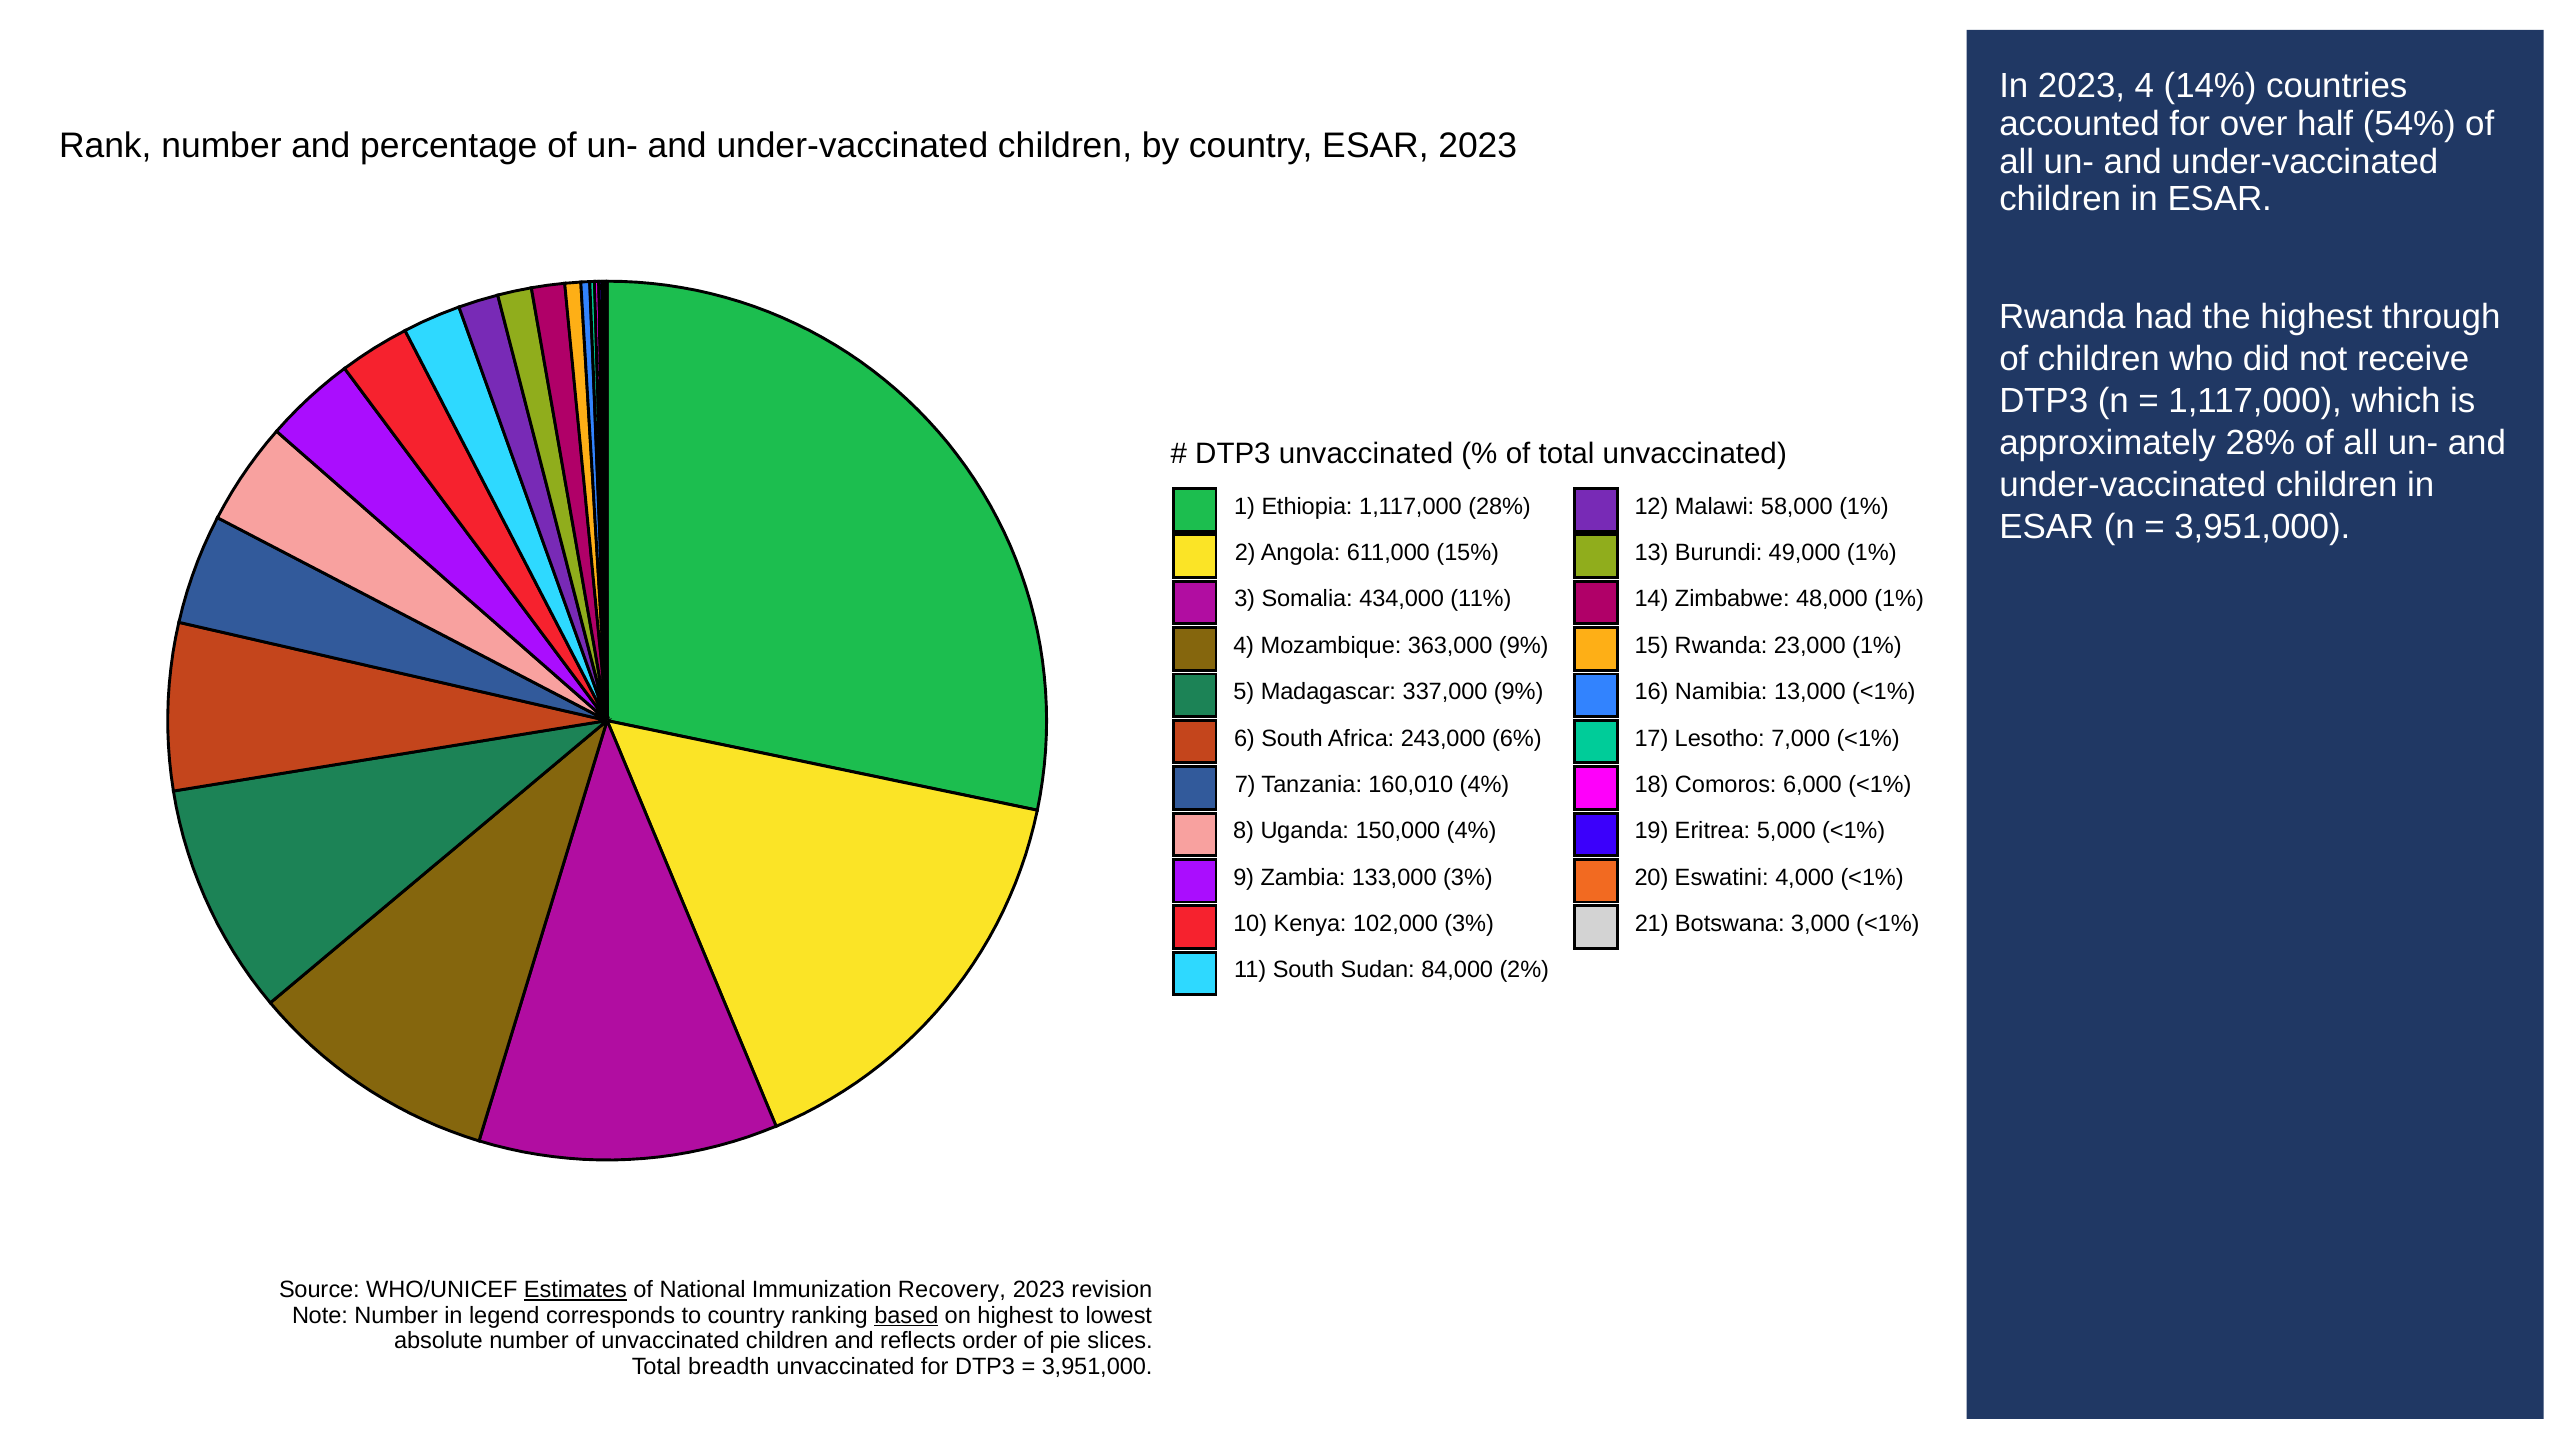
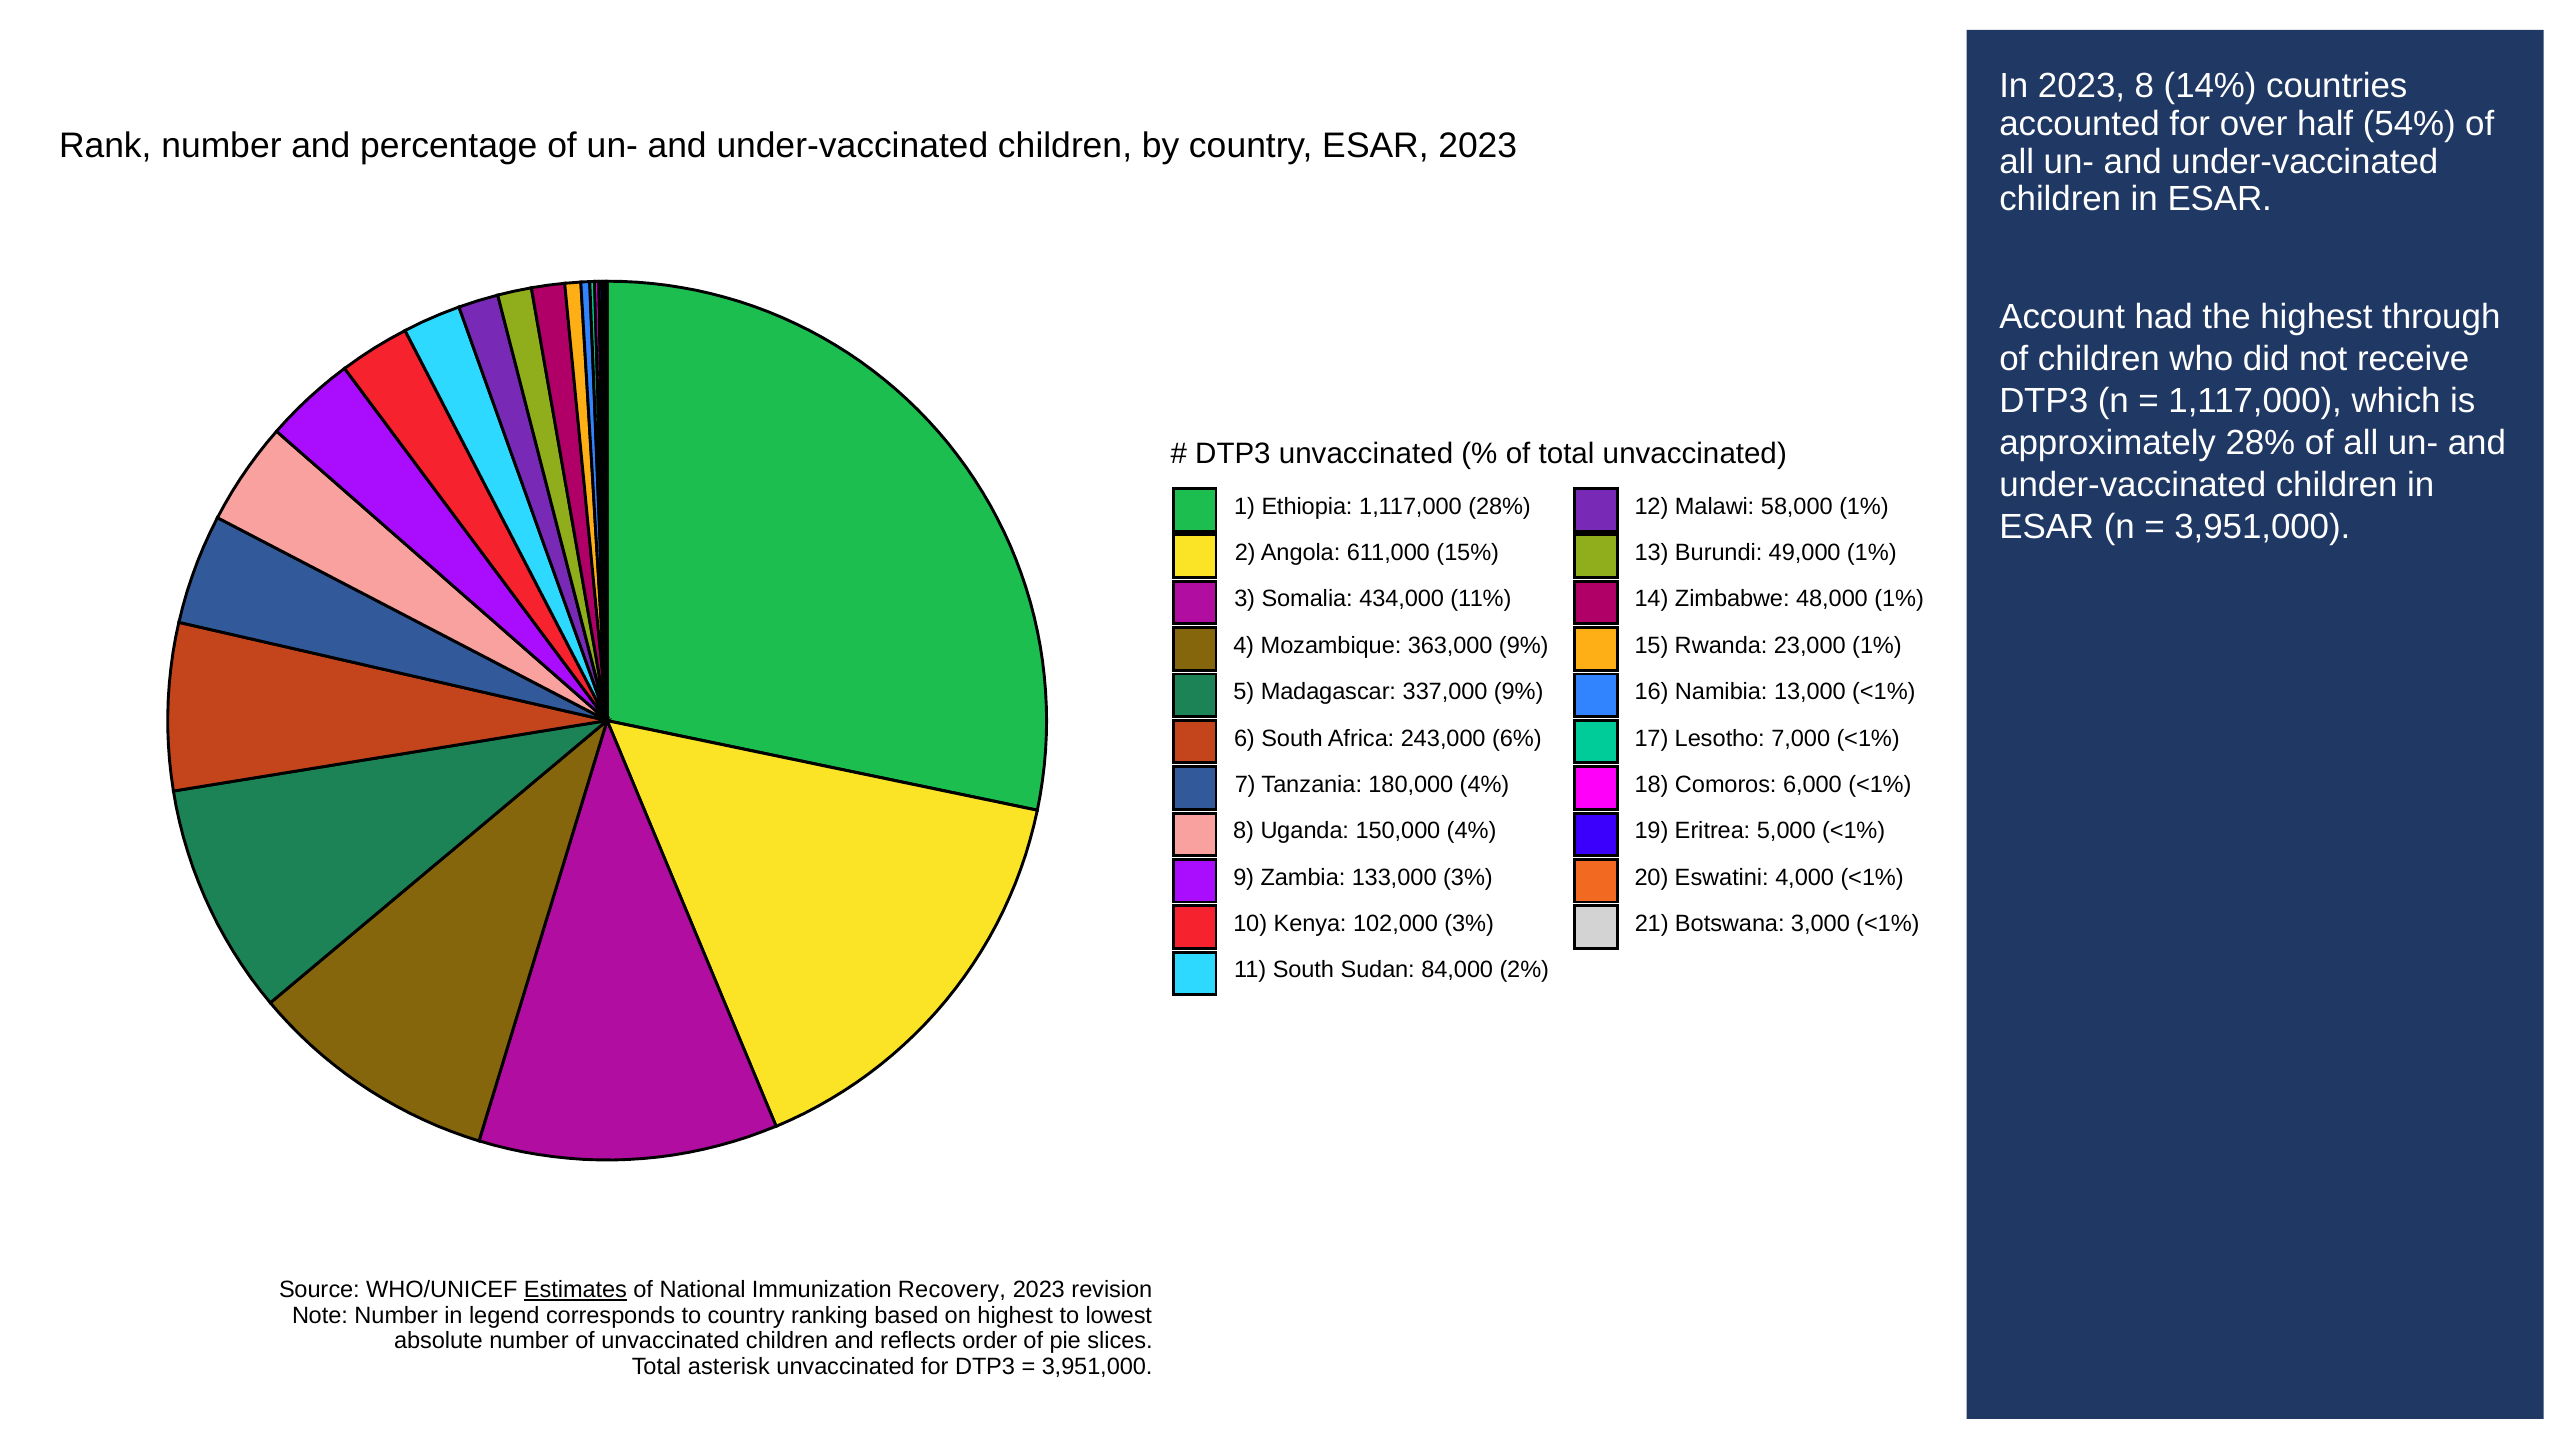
2023 4: 4 -> 8
Rwanda at (2062, 317): Rwanda -> Account
160,010: 160,010 -> 180,000
based underline: present -> none
breadth: breadth -> asterisk
